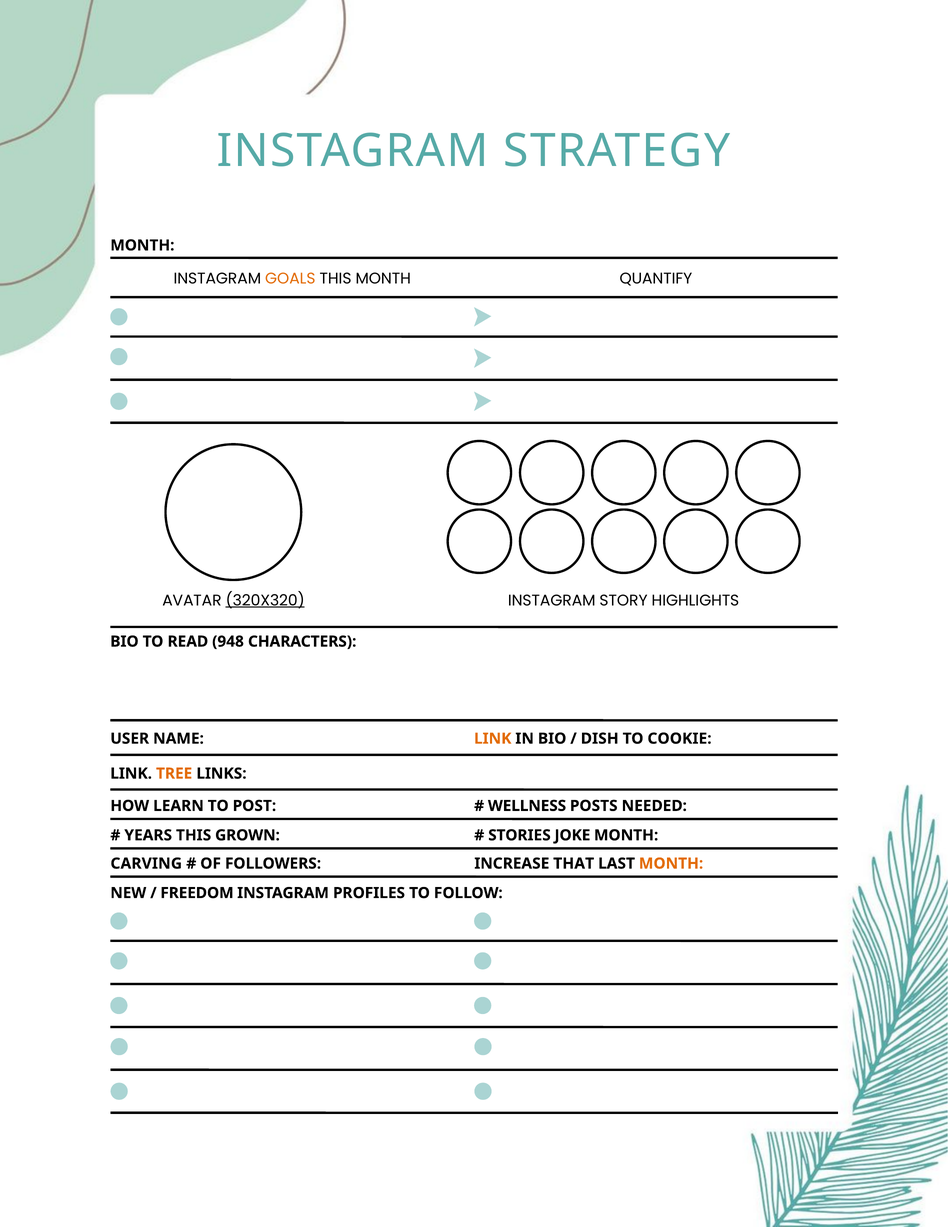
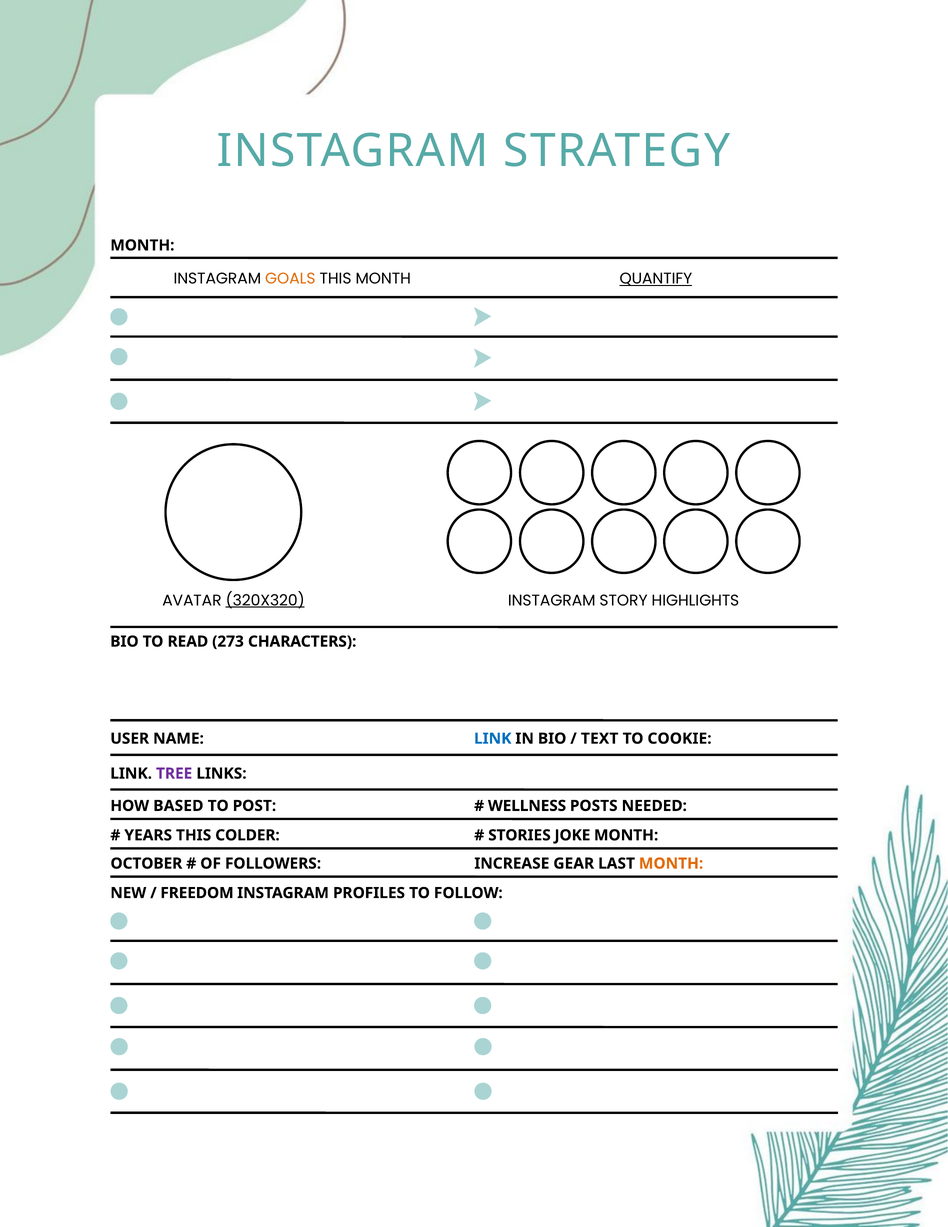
QUANTIFY underline: none -> present
948: 948 -> 273
LINK at (493, 738) colour: orange -> blue
DISH: DISH -> TEXT
TREE colour: orange -> purple
LEARN: LEARN -> BASED
GROWN: GROWN -> COLDER
CARVING: CARVING -> OCTOBER
THAT: THAT -> GEAR
